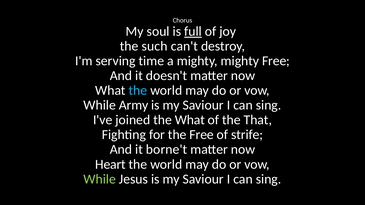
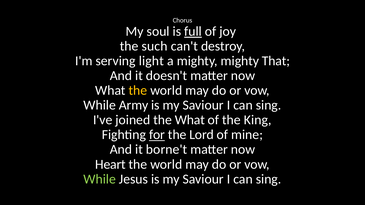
time: time -> light
mighty Free: Free -> That
the at (138, 91) colour: light blue -> yellow
That: That -> King
for underline: none -> present
the Free: Free -> Lord
strife: strife -> mine
